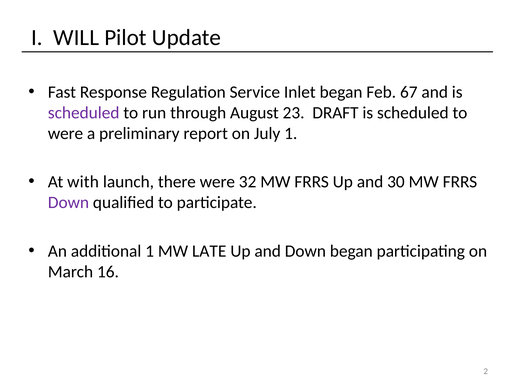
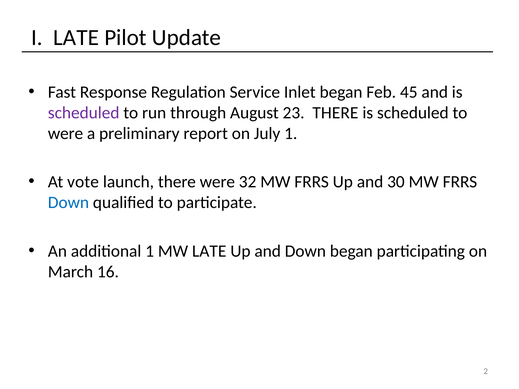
I WILL: WILL -> LATE
67: 67 -> 45
23 DRAFT: DRAFT -> THERE
with: with -> vote
Down at (68, 203) colour: purple -> blue
